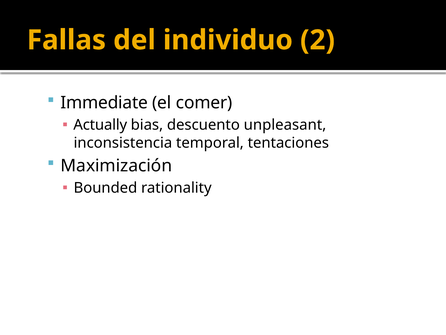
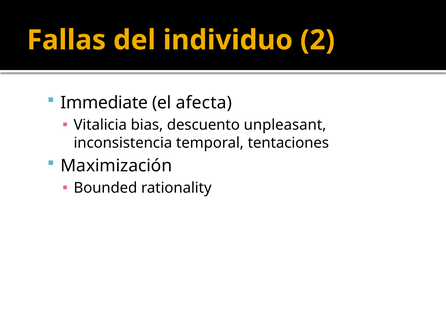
comer: comer -> afecta
Actually: Actually -> Vitalicia
